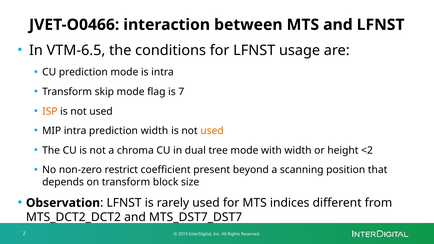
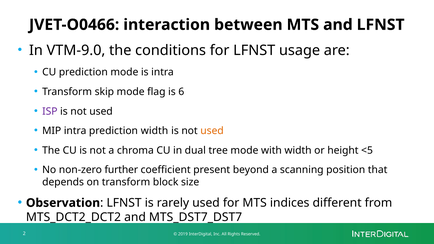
VTM-6.5: VTM-6.5 -> VTM-9.0
7: 7 -> 6
ISP colour: orange -> purple
<2: <2 -> <5
restrict: restrict -> further
